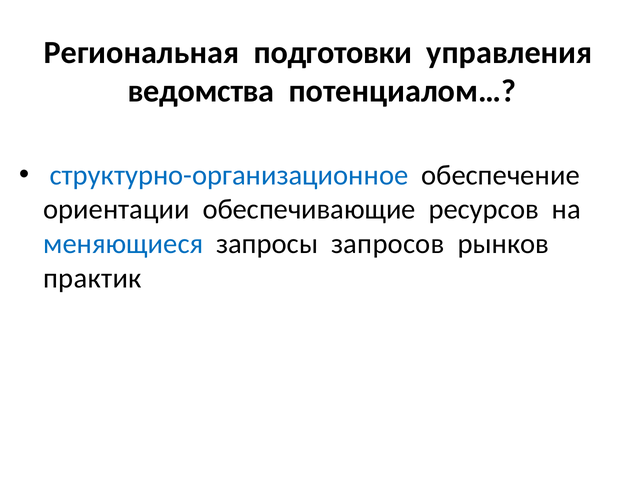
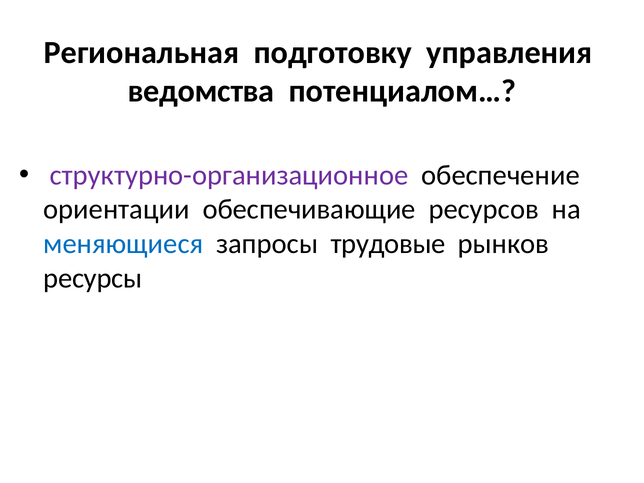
подготовки: подготовки -> подготовку
структурно-организационное colour: blue -> purple
запросов: запросов -> трудовые
практик: практик -> ресурсы
